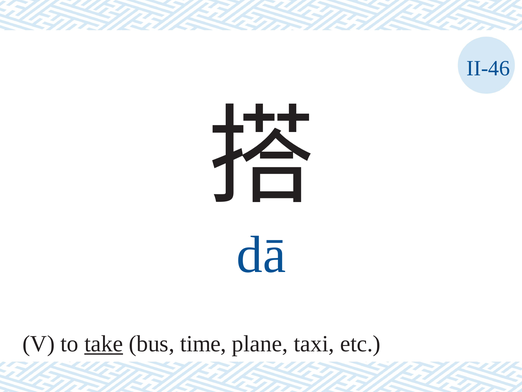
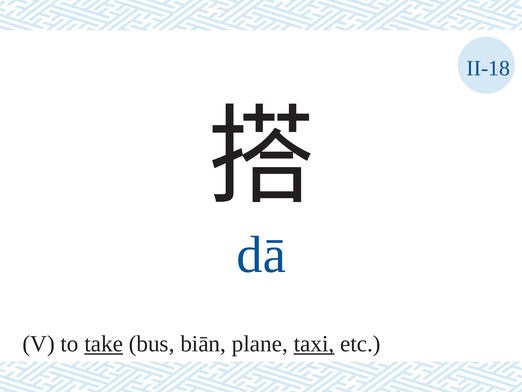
II-46: II-46 -> II-18
time: time -> biān
taxi underline: none -> present
